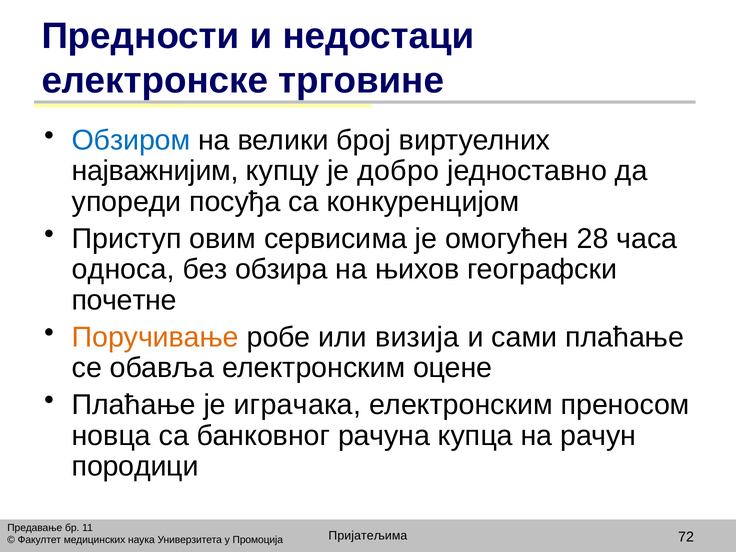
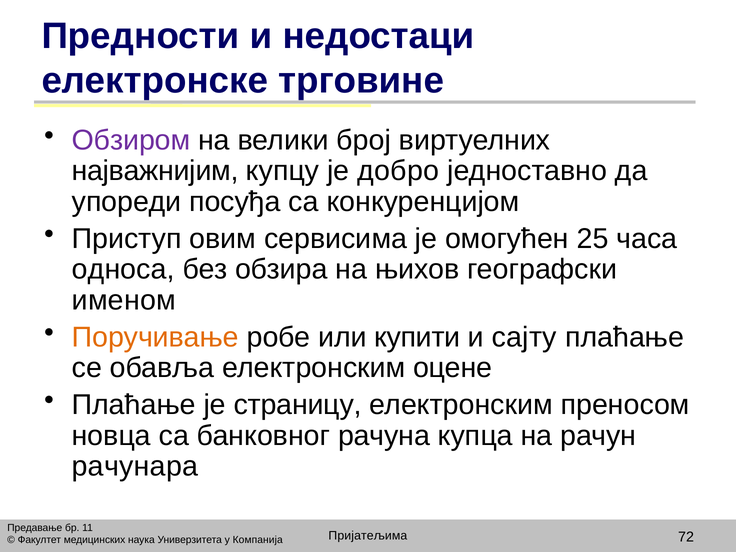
Обзиром colour: blue -> purple
28: 28 -> 25
почетне: почетне -> именом
визија: визија -> купити
сами: сами -> сајту
играчака: играчака -> страницу
породици: породици -> рачунара
Промоција: Промоција -> Компанија
